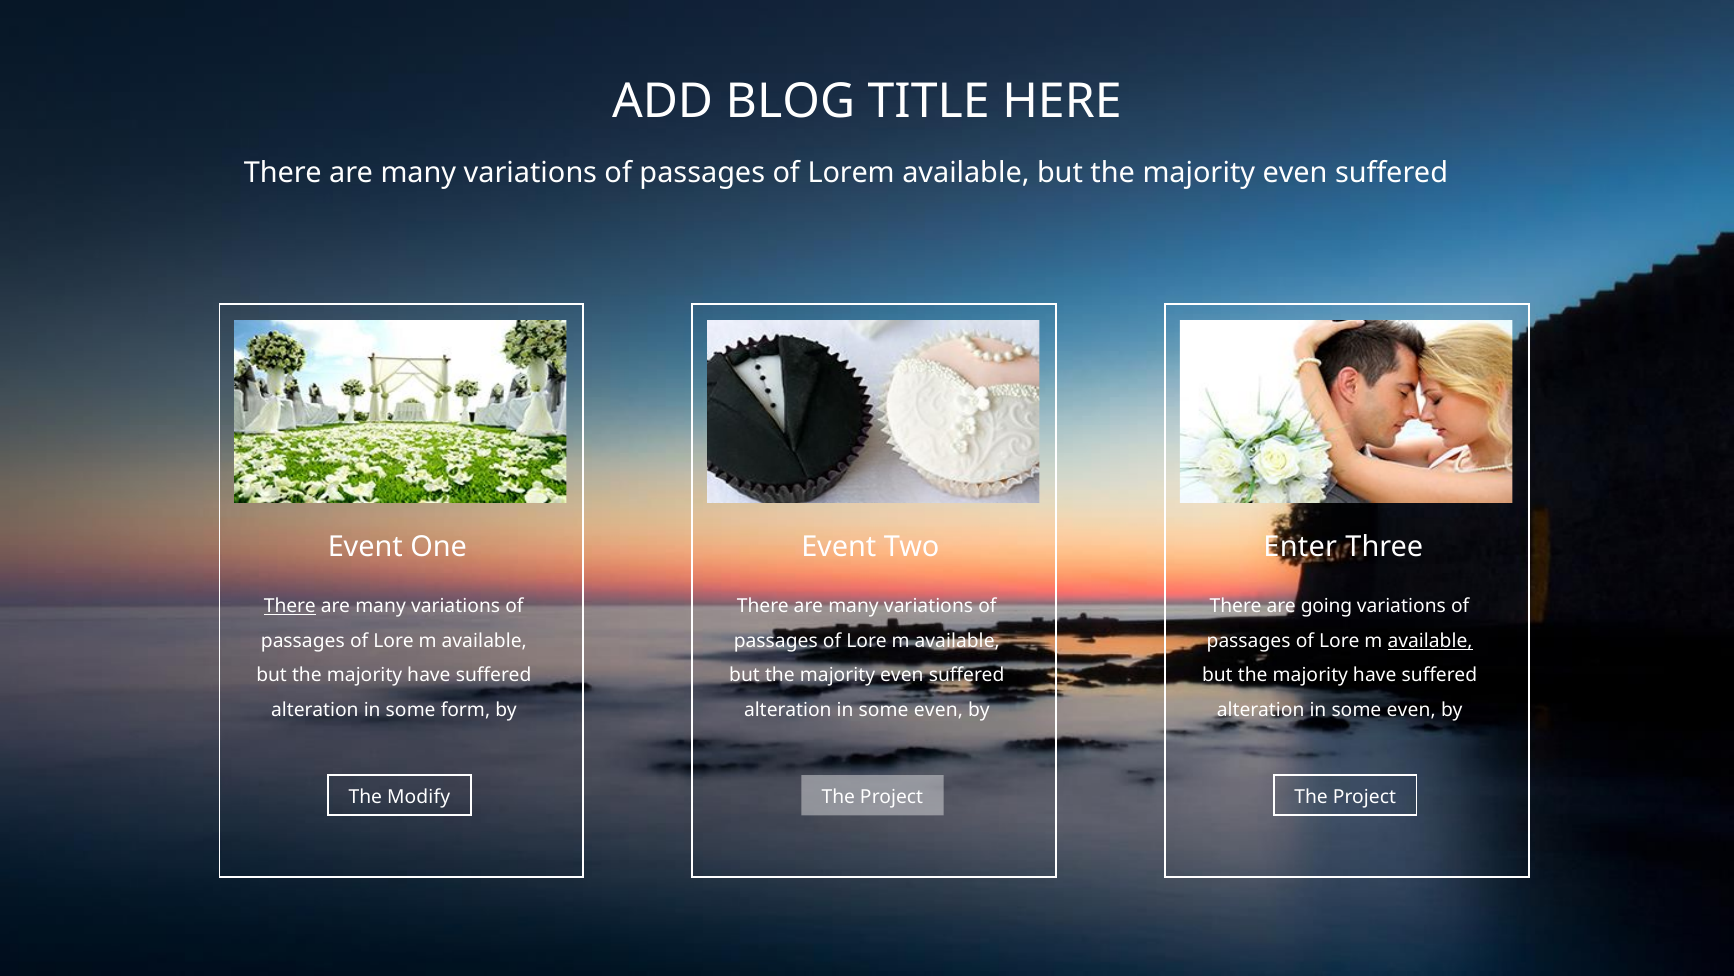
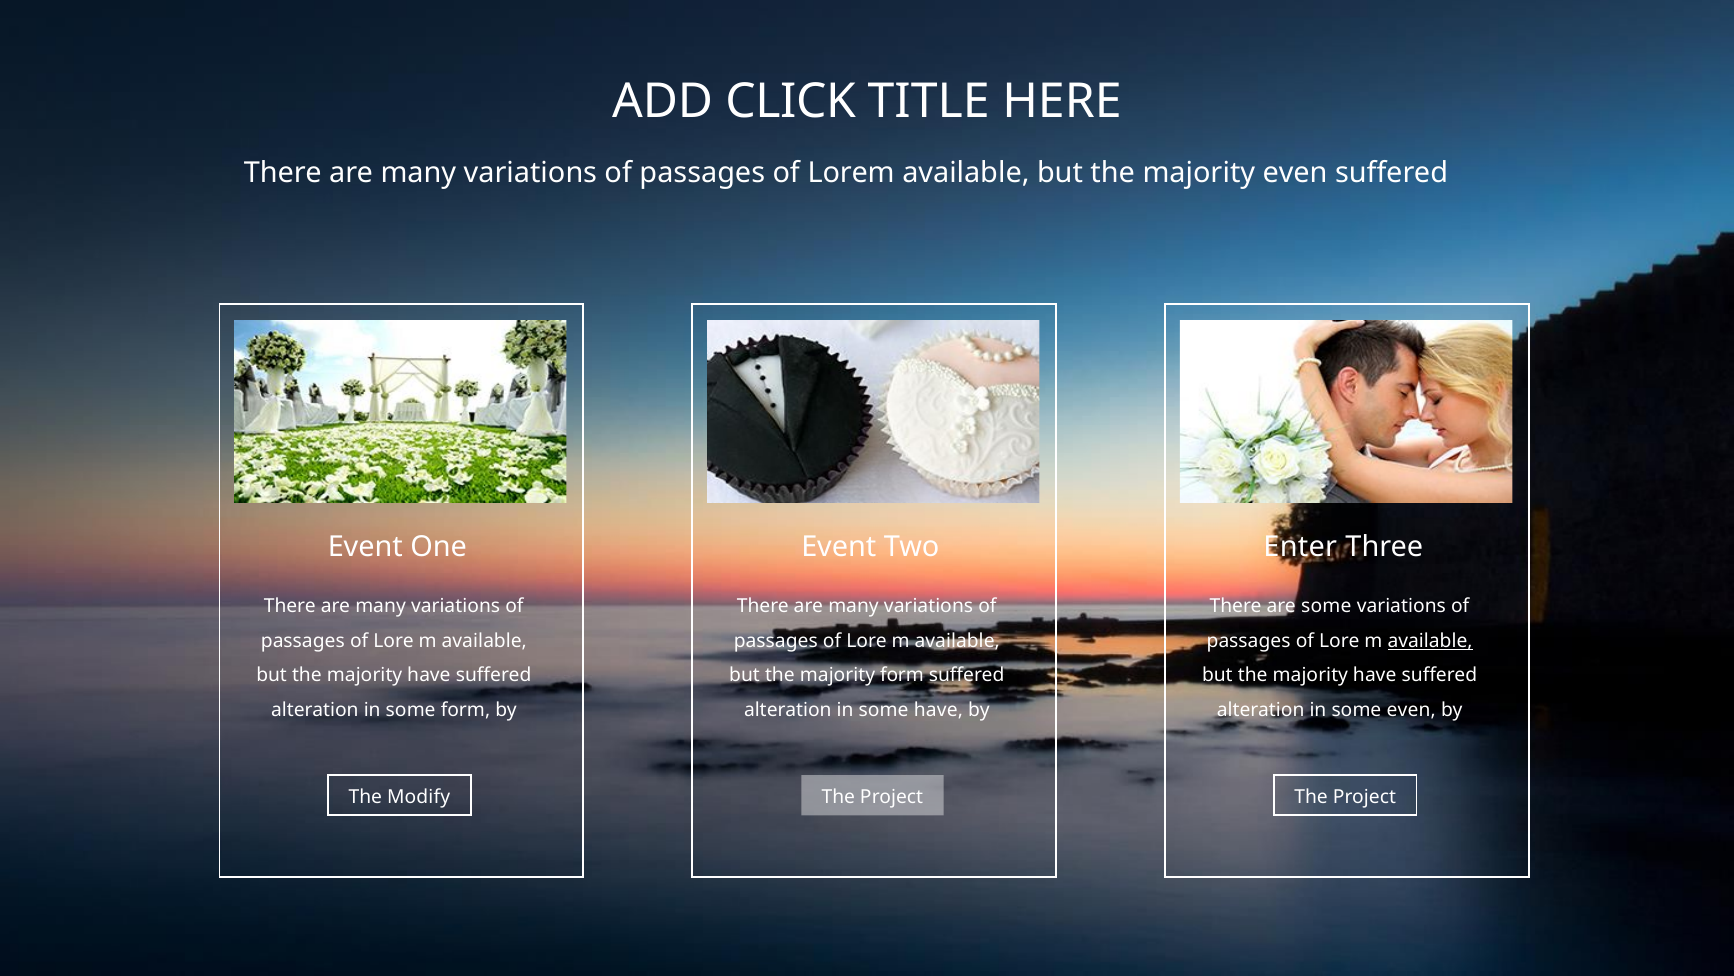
BLOG: BLOG -> CLICK
There at (290, 606) underline: present -> none
are going: going -> some
even at (902, 675): even -> form
even at (938, 710): even -> have
